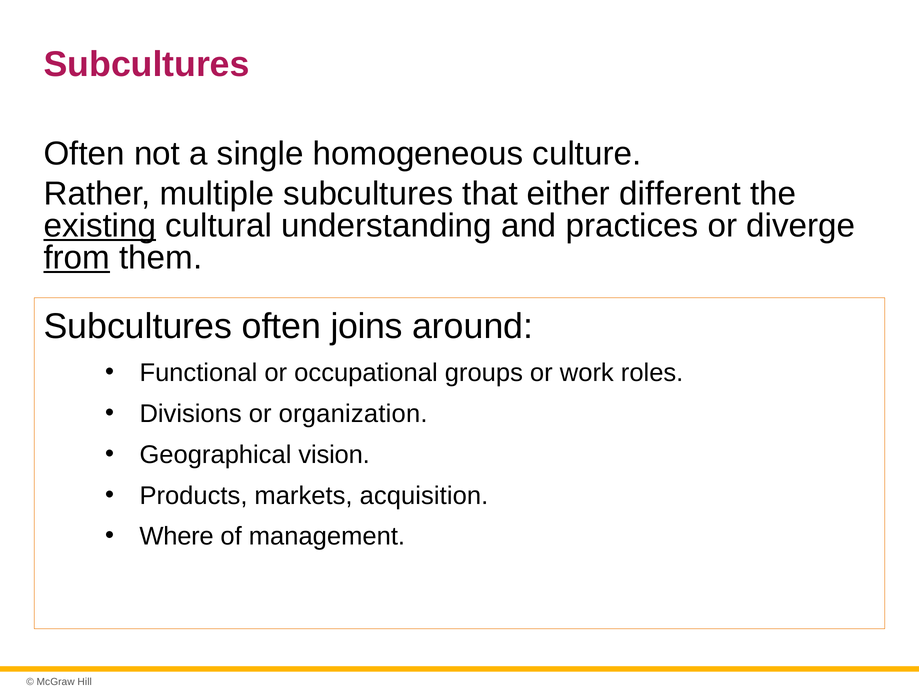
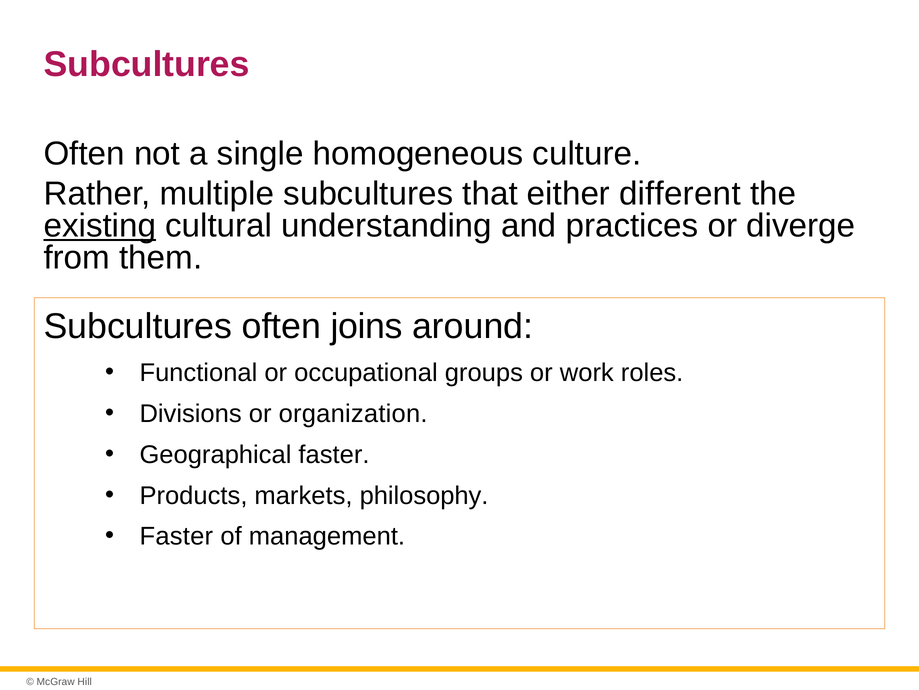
from underline: present -> none
Geographical vision: vision -> faster
acquisition: acquisition -> philosophy
Where at (177, 536): Where -> Faster
